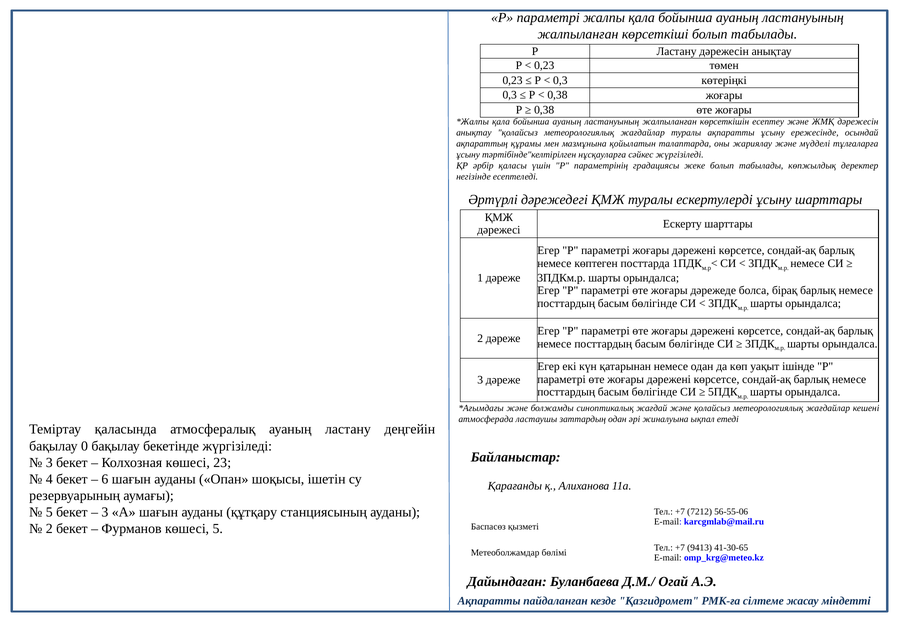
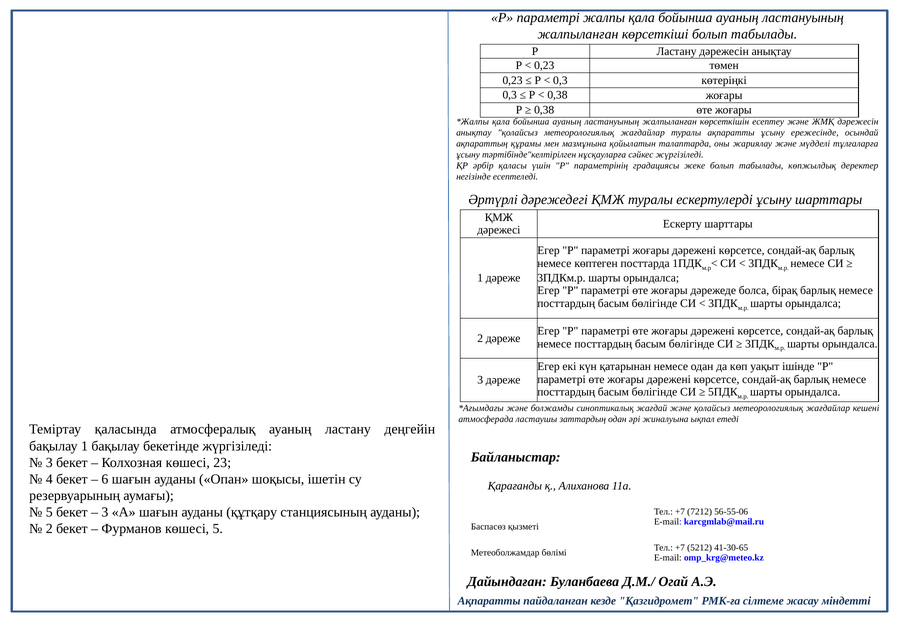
бақылау 0: 0 -> 1
9413: 9413 -> 5212
